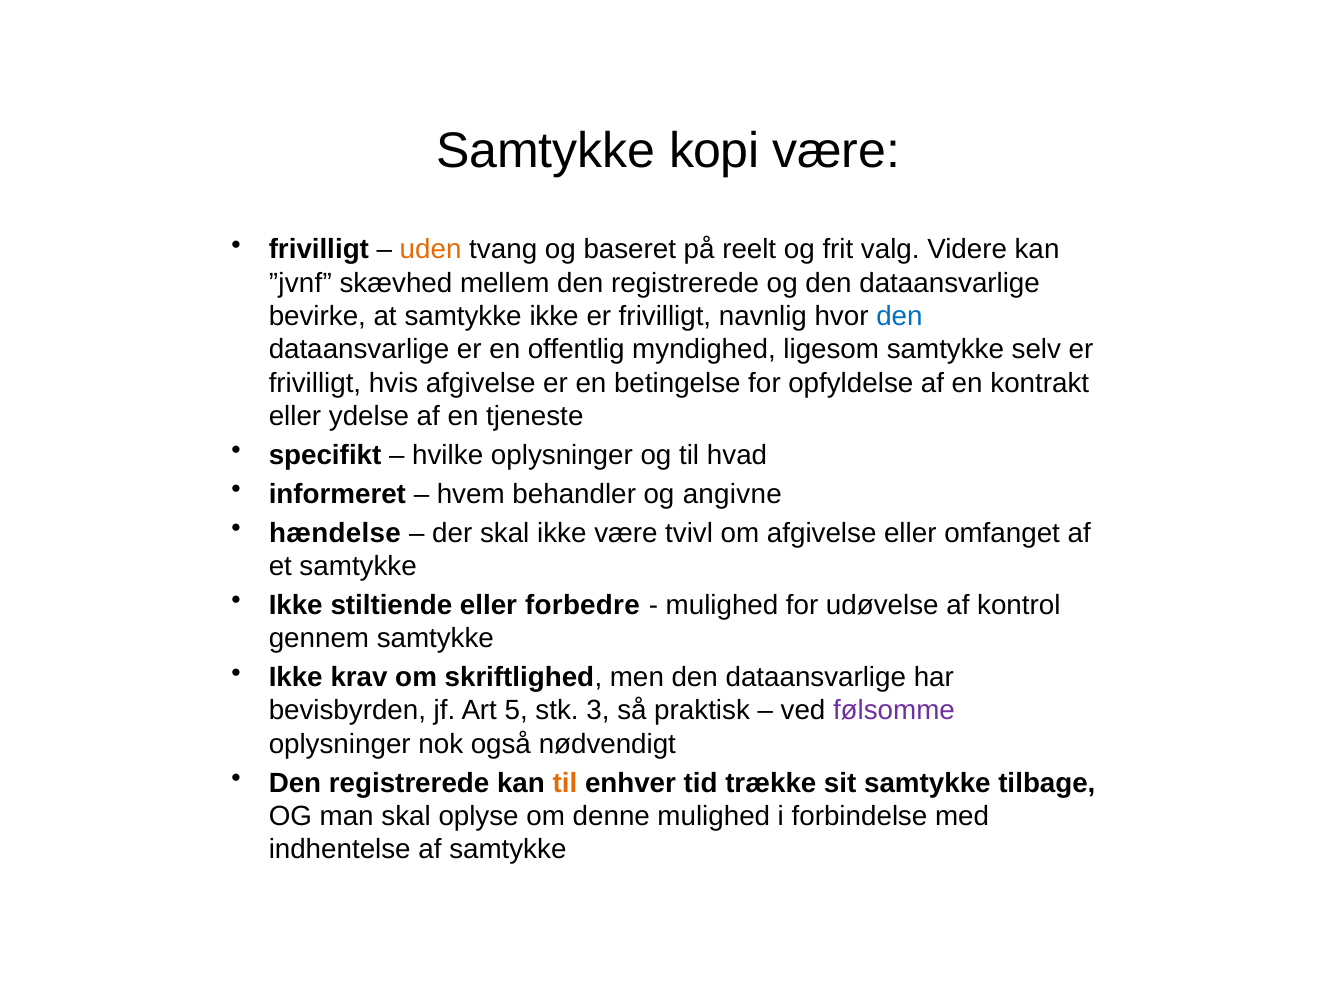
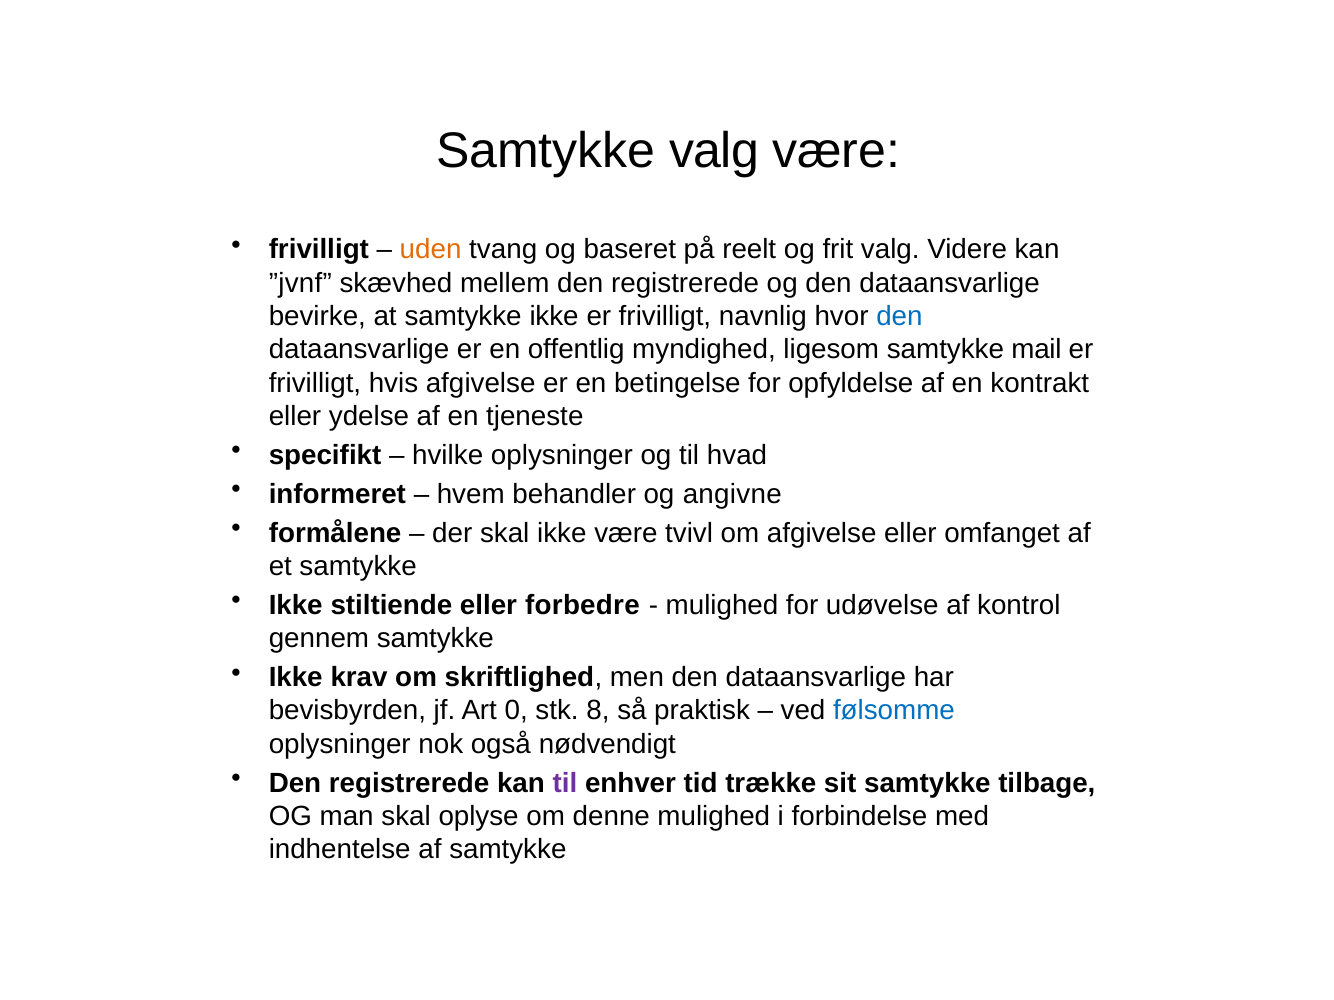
Samtykke kopi: kopi -> valg
selv: selv -> mail
hændelse: hændelse -> formålene
5: 5 -> 0
3: 3 -> 8
følsomme colour: purple -> blue
til at (565, 783) colour: orange -> purple
